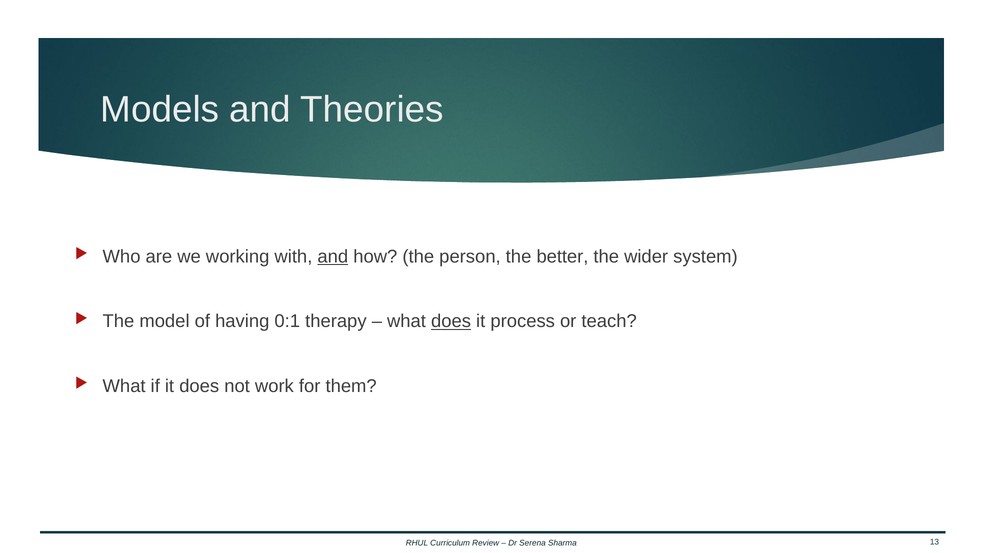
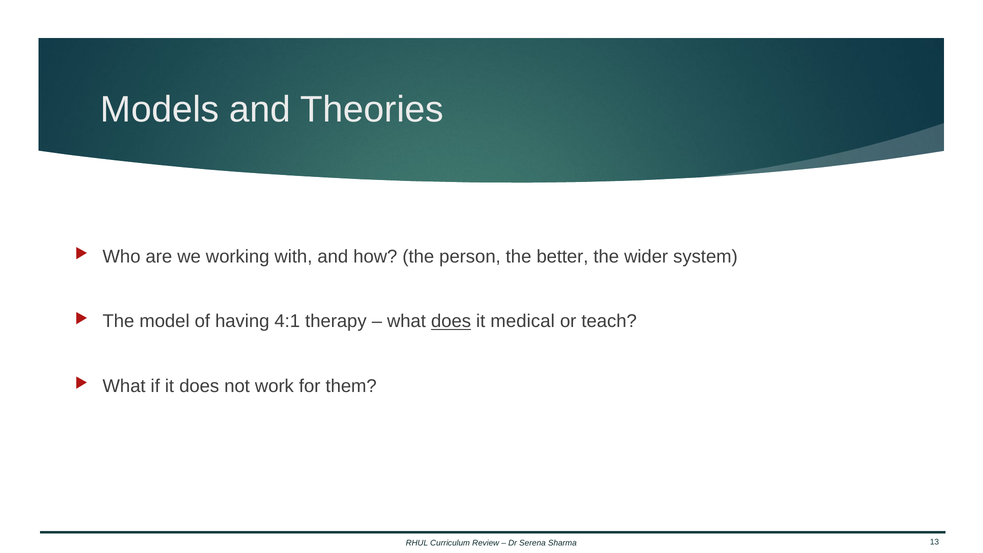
and at (333, 257) underline: present -> none
0:1: 0:1 -> 4:1
process: process -> medical
